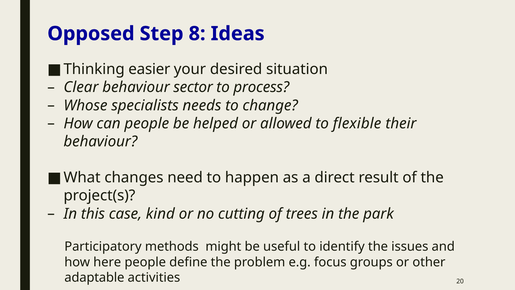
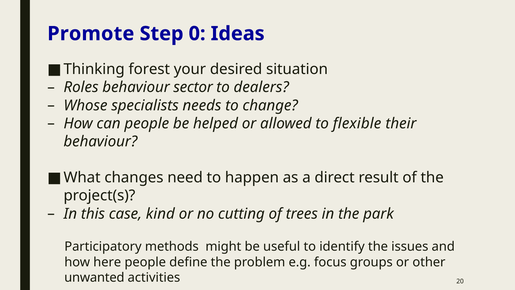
Opposed: Opposed -> Promote
8: 8 -> 0
easier: easier -> forest
Clear: Clear -> Roles
process: process -> dealers
adaptable: adaptable -> unwanted
